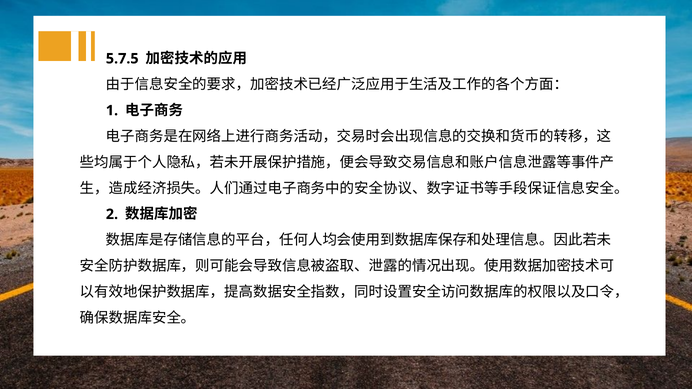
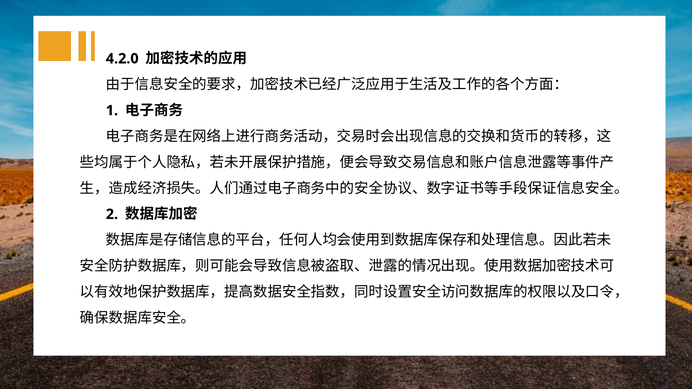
5.7.5: 5.7.5 -> 4.2.0
